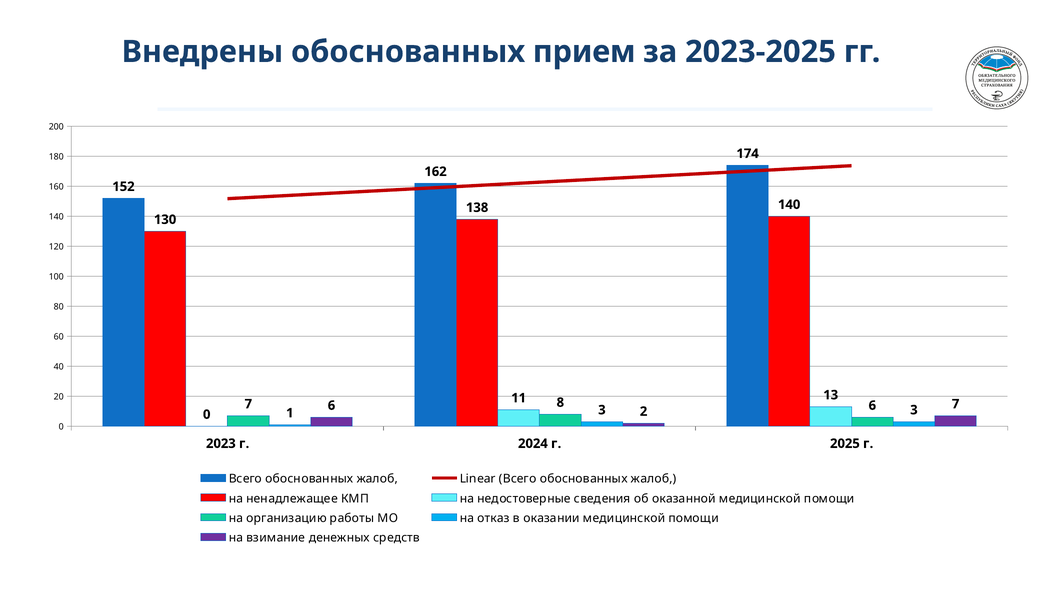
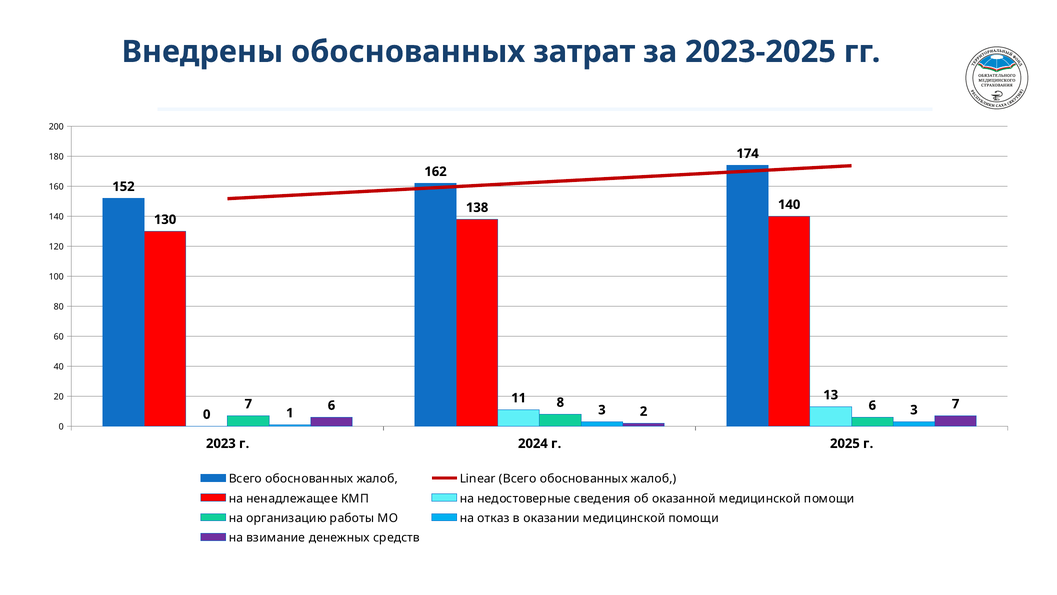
прием: прием -> затрат
